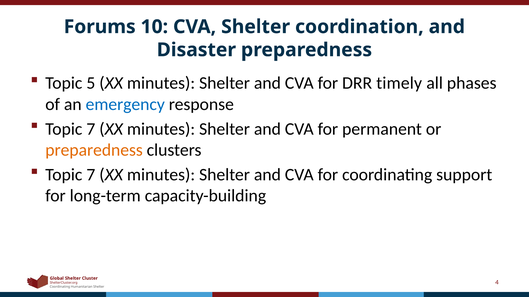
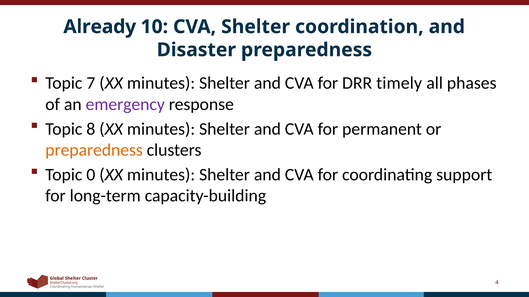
Forums: Forums -> Already
5: 5 -> 7
emergency colour: blue -> purple
7 at (91, 129): 7 -> 8
7 at (91, 175): 7 -> 0
